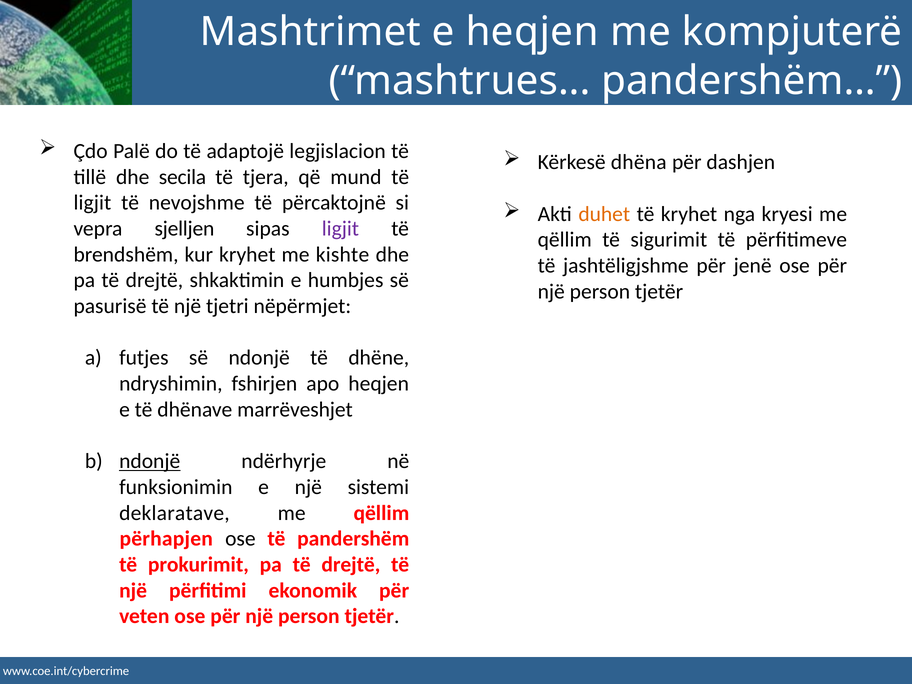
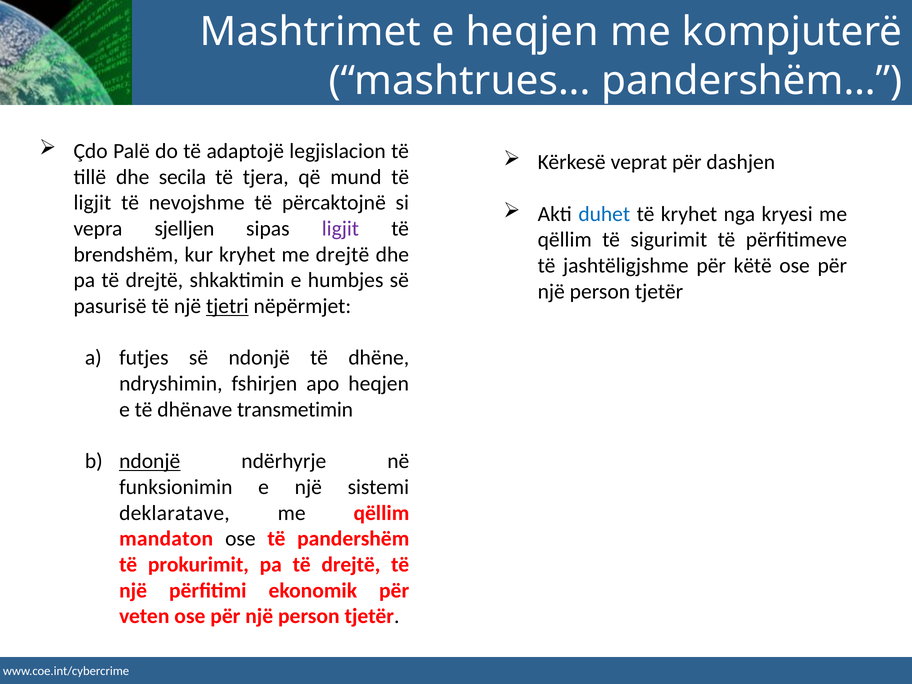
dhëna: dhëna -> veprat
duhet colour: orange -> blue
me kishte: kishte -> drejtë
jenë: jenë -> këtë
tjetri underline: none -> present
marrëveshjet: marrëveshjet -> transmetimin
përhapjen: përhapjen -> mandaton
